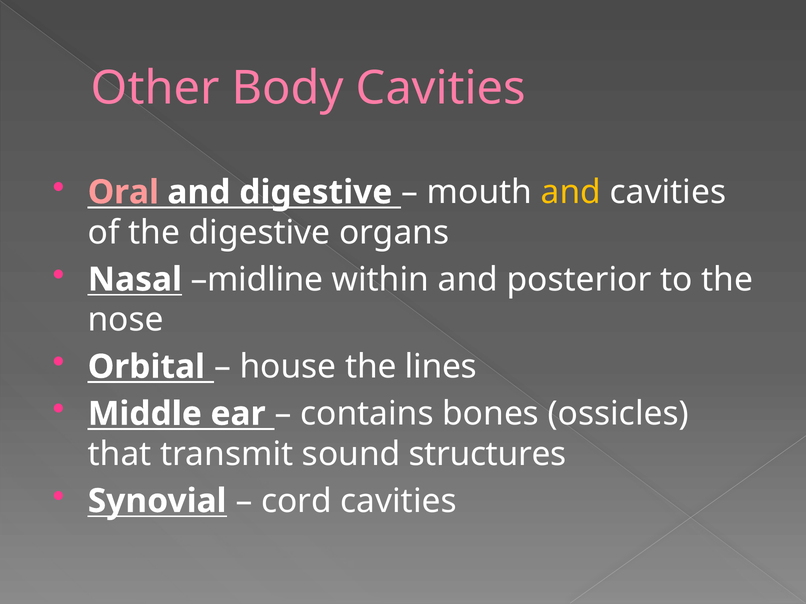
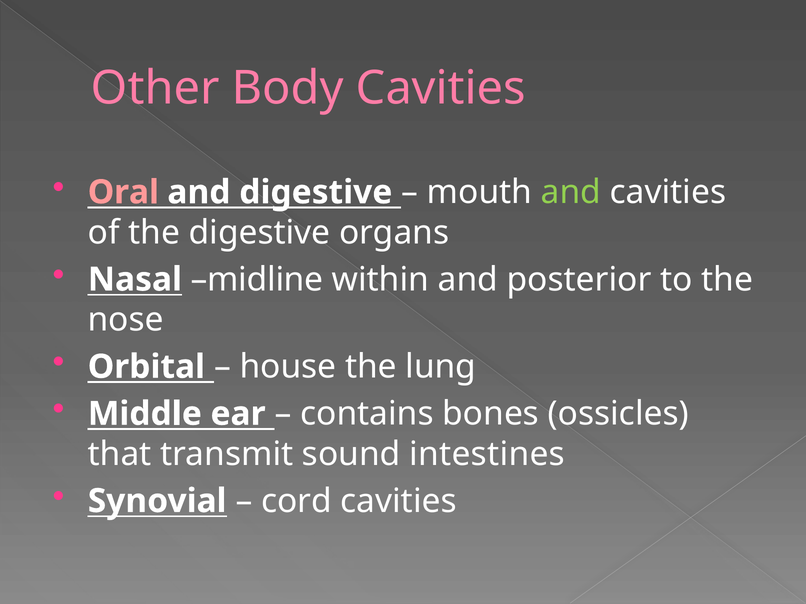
and at (571, 192) colour: yellow -> light green
lines: lines -> lung
structures: structures -> intestines
